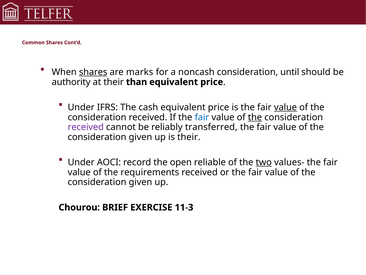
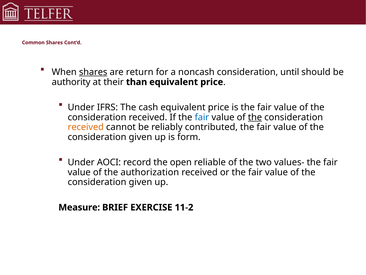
marks: marks -> return
value at (285, 107) underline: present -> none
received at (86, 127) colour: purple -> orange
transferred: transferred -> contributed
is their: their -> form
two underline: present -> none
requirements: requirements -> authorization
Chourou: Chourou -> Measure
11-3: 11-3 -> 11-2
